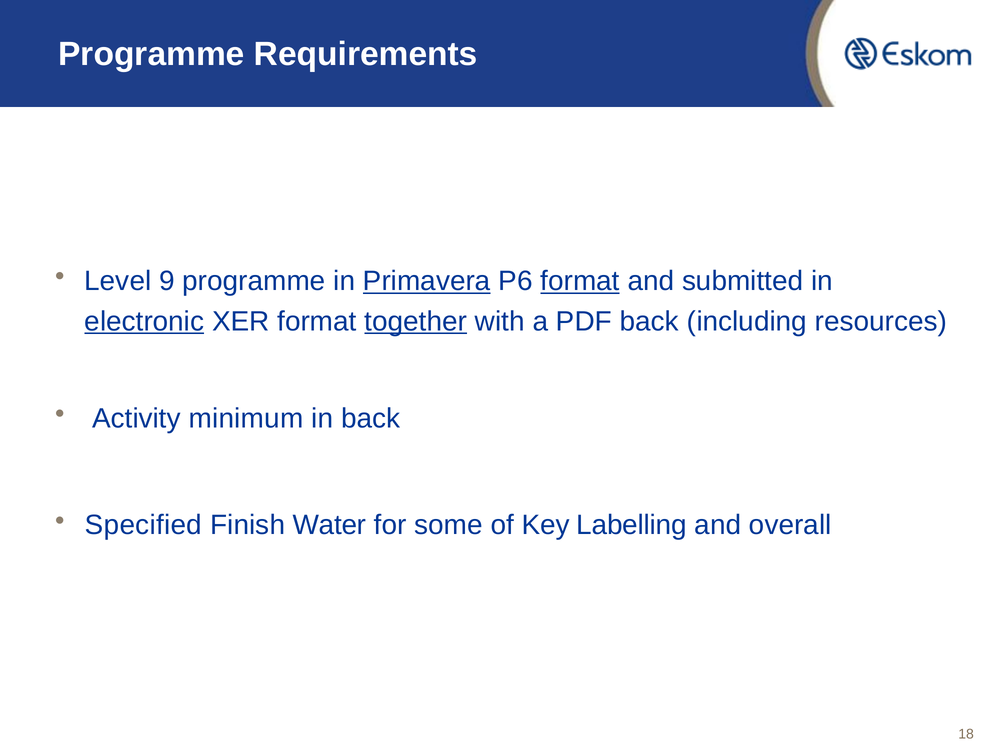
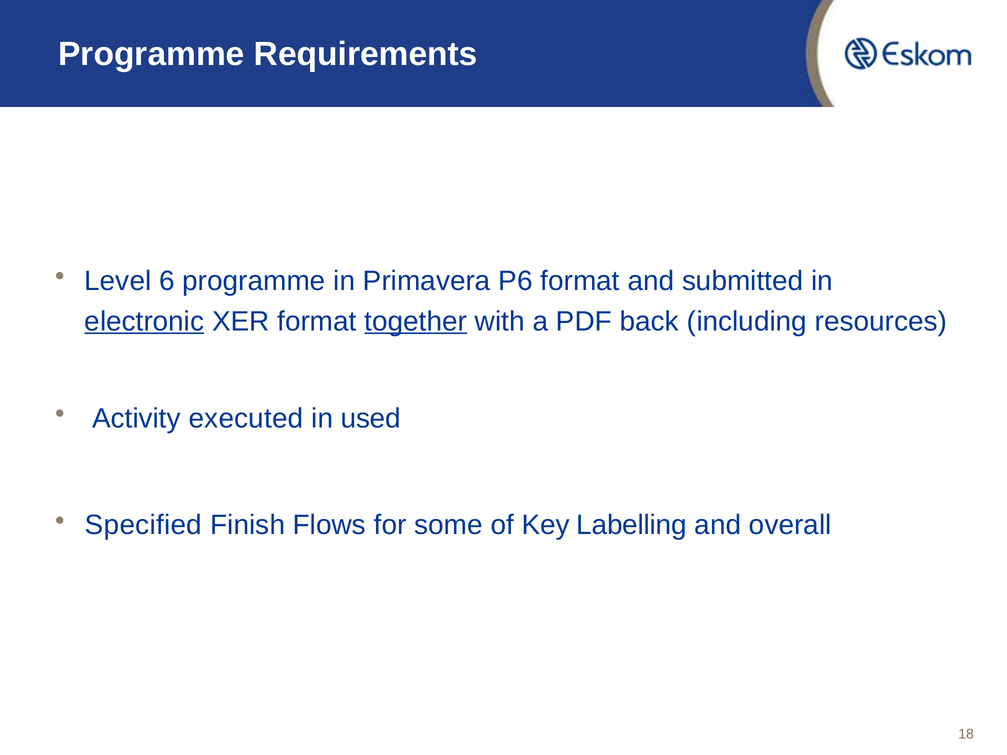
9: 9 -> 6
Primavera underline: present -> none
format at (580, 281) underline: present -> none
minimum: minimum -> executed
in back: back -> used
Water: Water -> Flows
